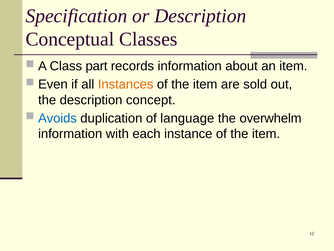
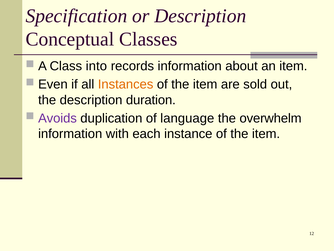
part: part -> into
concept: concept -> duration
Avoids colour: blue -> purple
